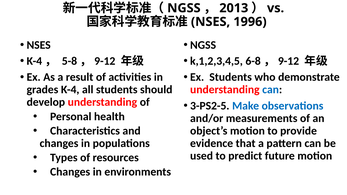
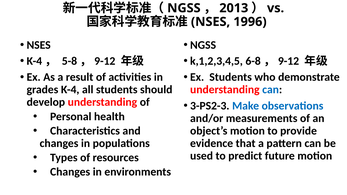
3-PS2-5: 3-PS2-5 -> 3-PS2-3
